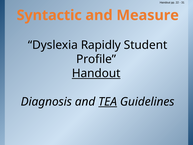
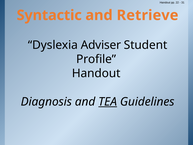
Measure: Measure -> Retrieve
Rapidly: Rapidly -> Adviser
Handout at (96, 73) underline: present -> none
